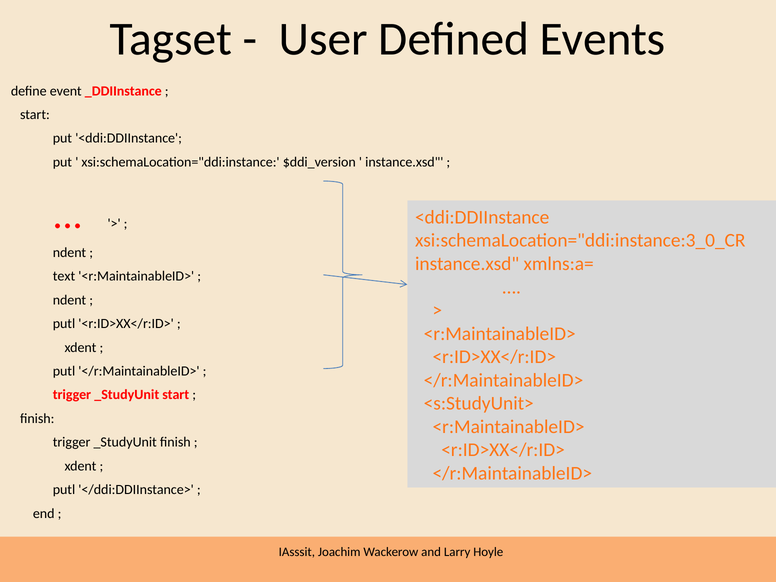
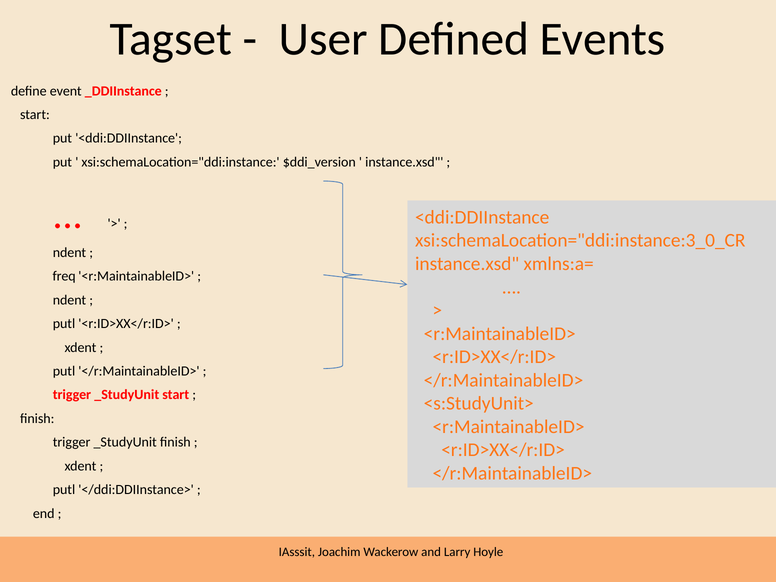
text: text -> freq
